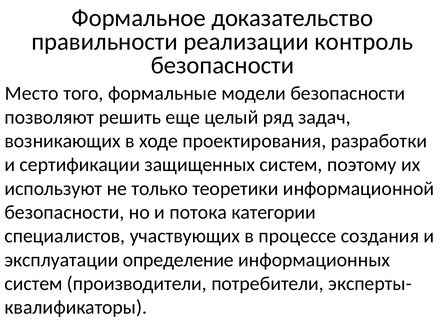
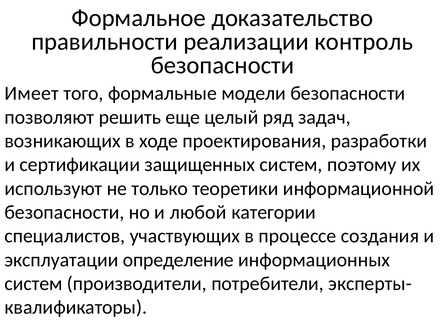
Место: Место -> Имеет
потока: потока -> любой
